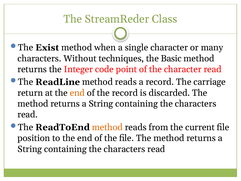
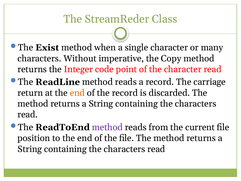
techniques: techniques -> imperative
Basic: Basic -> Copy
method at (107, 127) colour: orange -> purple
